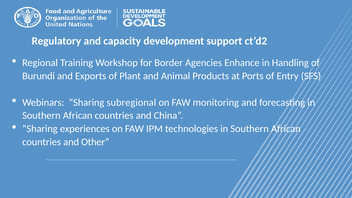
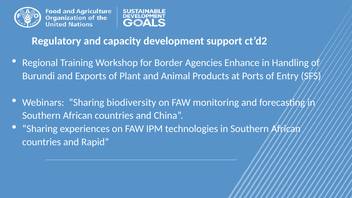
subregional: subregional -> biodiversity
Other: Other -> Rapid
